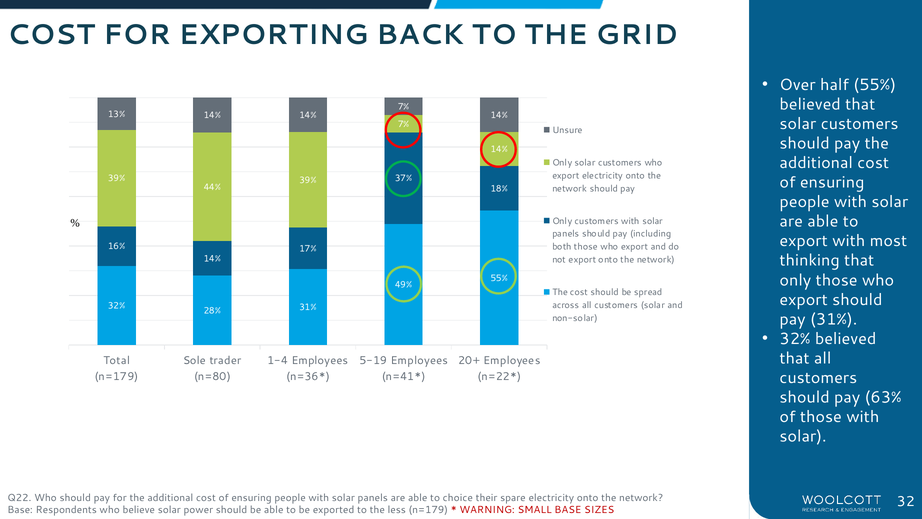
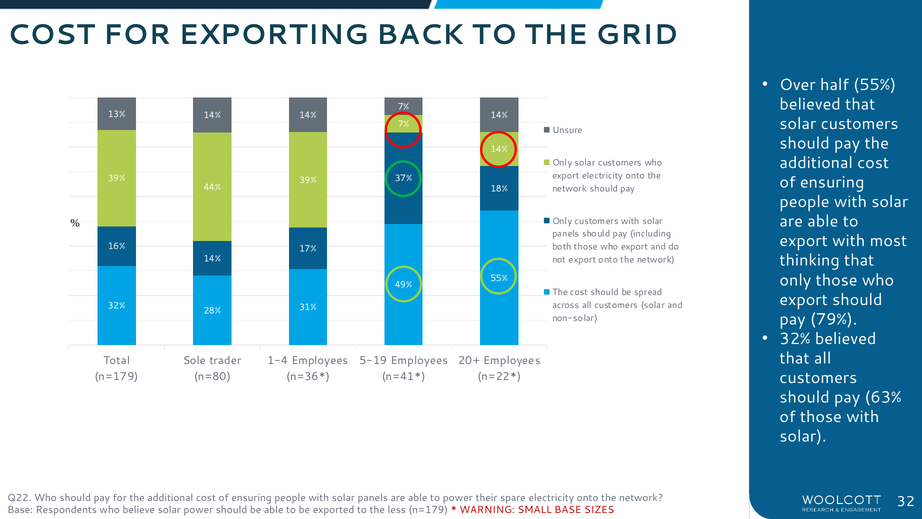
pay 31%: 31% -> 79%
to choice: choice -> power
